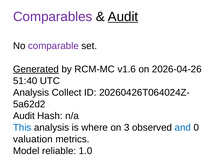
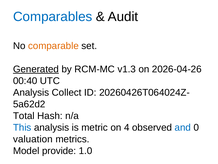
Comparables colour: purple -> blue
Audit at (123, 17) underline: present -> none
comparable colour: purple -> orange
v1.6: v1.6 -> v1.3
51:40: 51:40 -> 00:40
Audit at (24, 115): Audit -> Total
where: where -> metric
3: 3 -> 4
reliable: reliable -> provide
